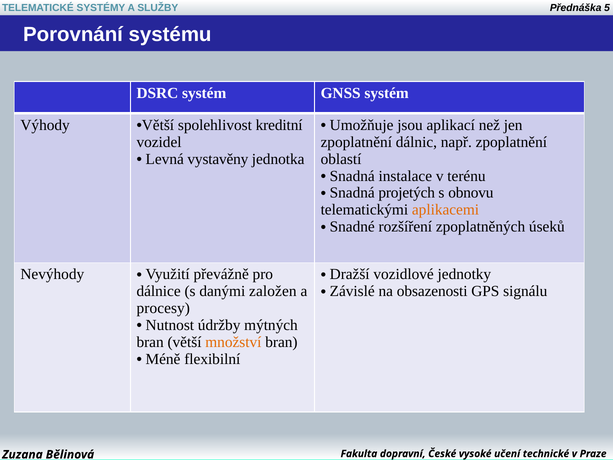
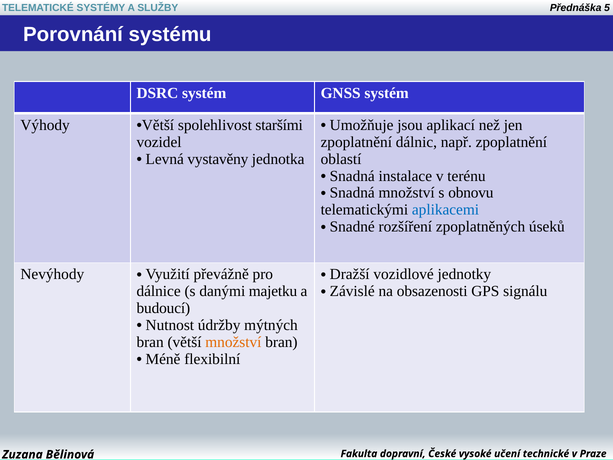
kreditní: kreditní -> staršími
Snadná projetých: projetých -> množství
aplikacemi colour: orange -> blue
založen: založen -> majetku
procesy: procesy -> budoucí
